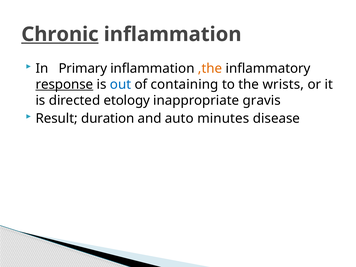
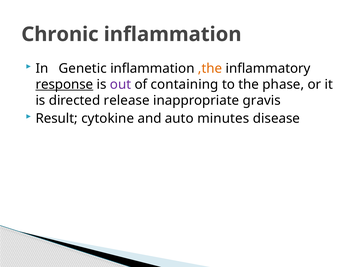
Chronic underline: present -> none
Primary: Primary -> Genetic
out colour: blue -> purple
wrists: wrists -> phase
etology: etology -> release
duration: duration -> cytokine
